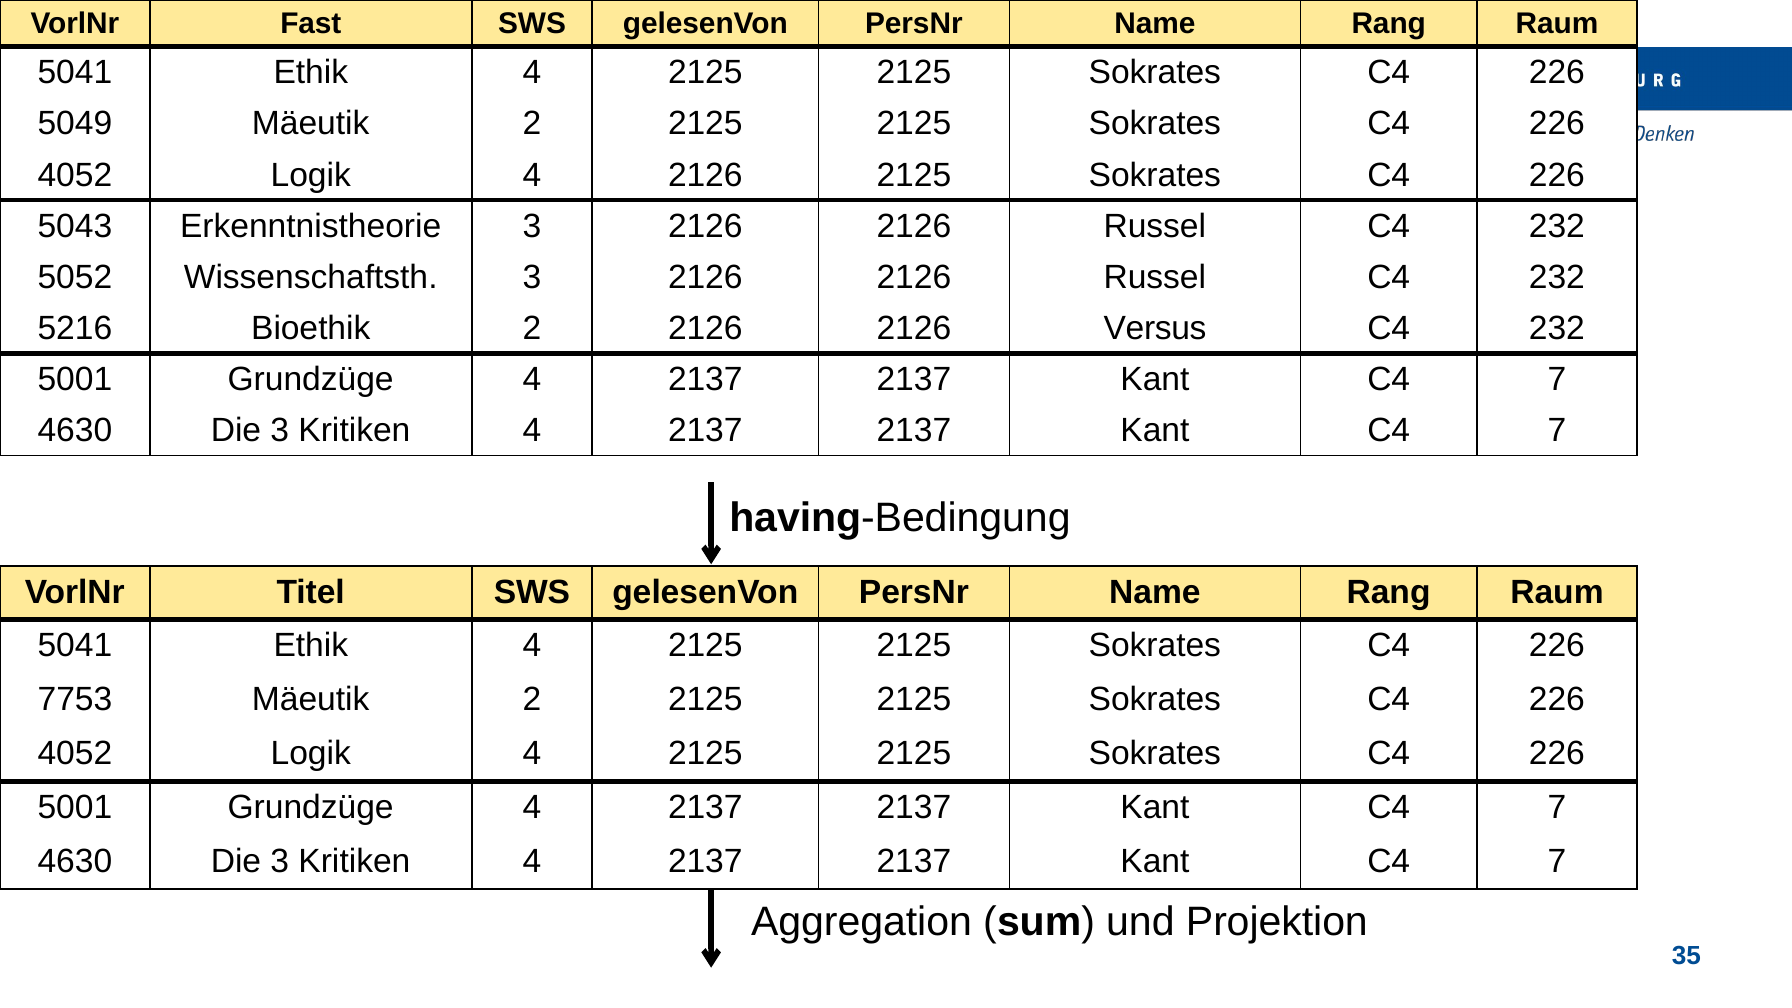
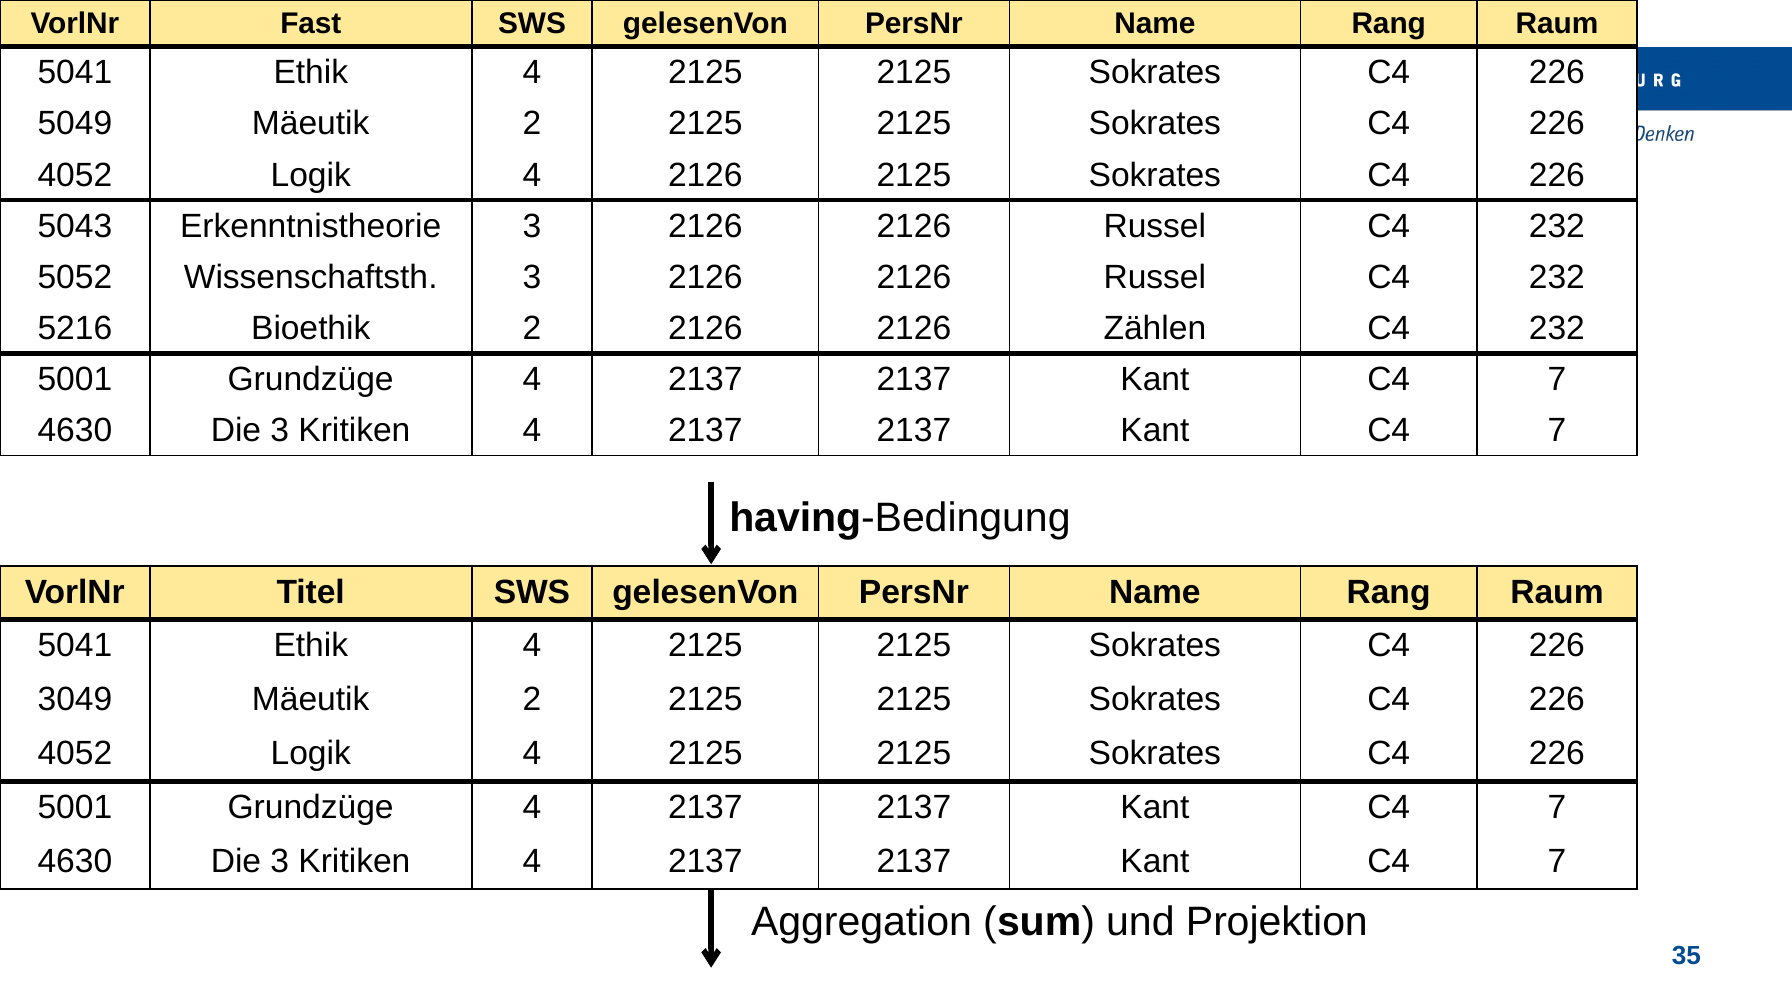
Versus: Versus -> Zählen
7753: 7753 -> 3049
